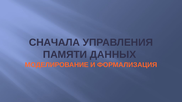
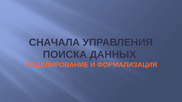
ПАМЯТИ: ПАМЯТИ -> ПОИСКА
